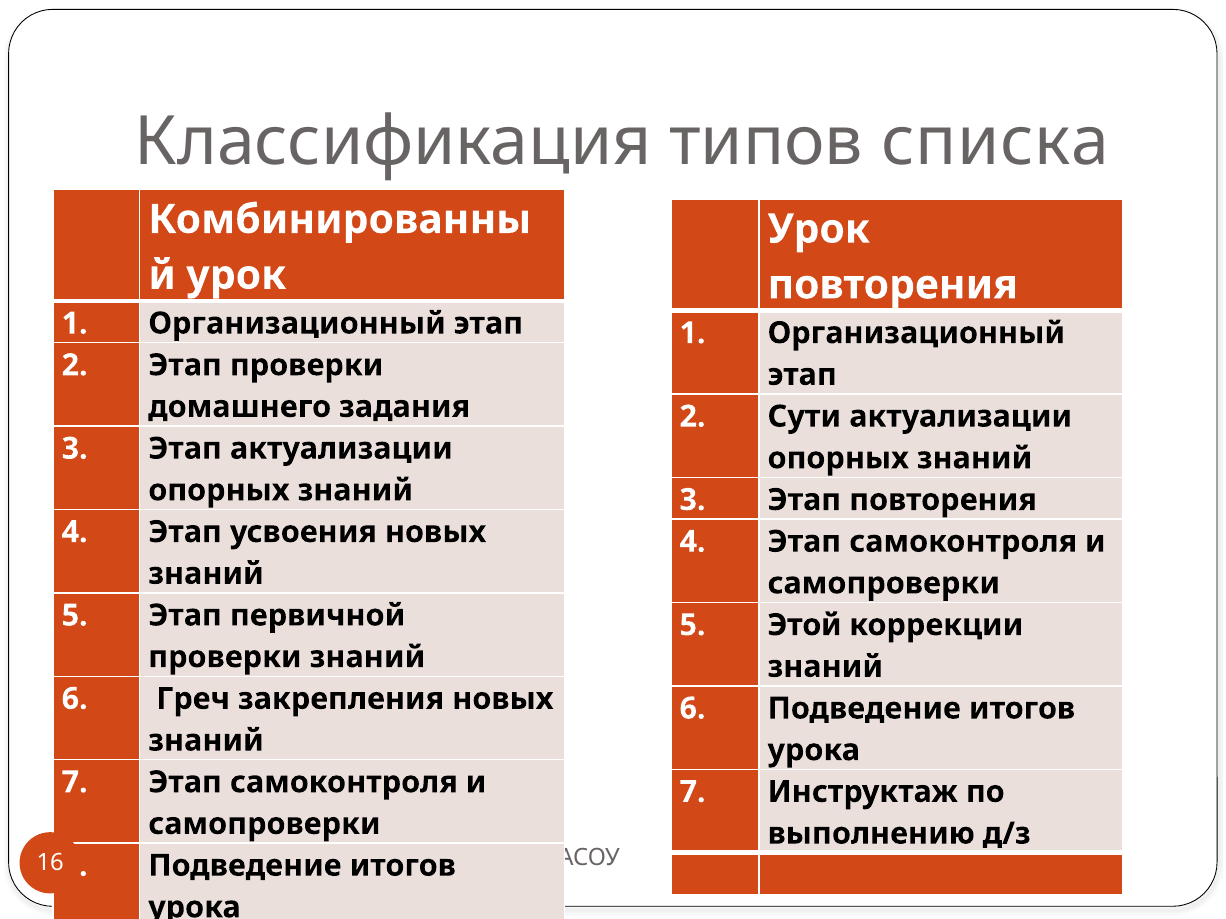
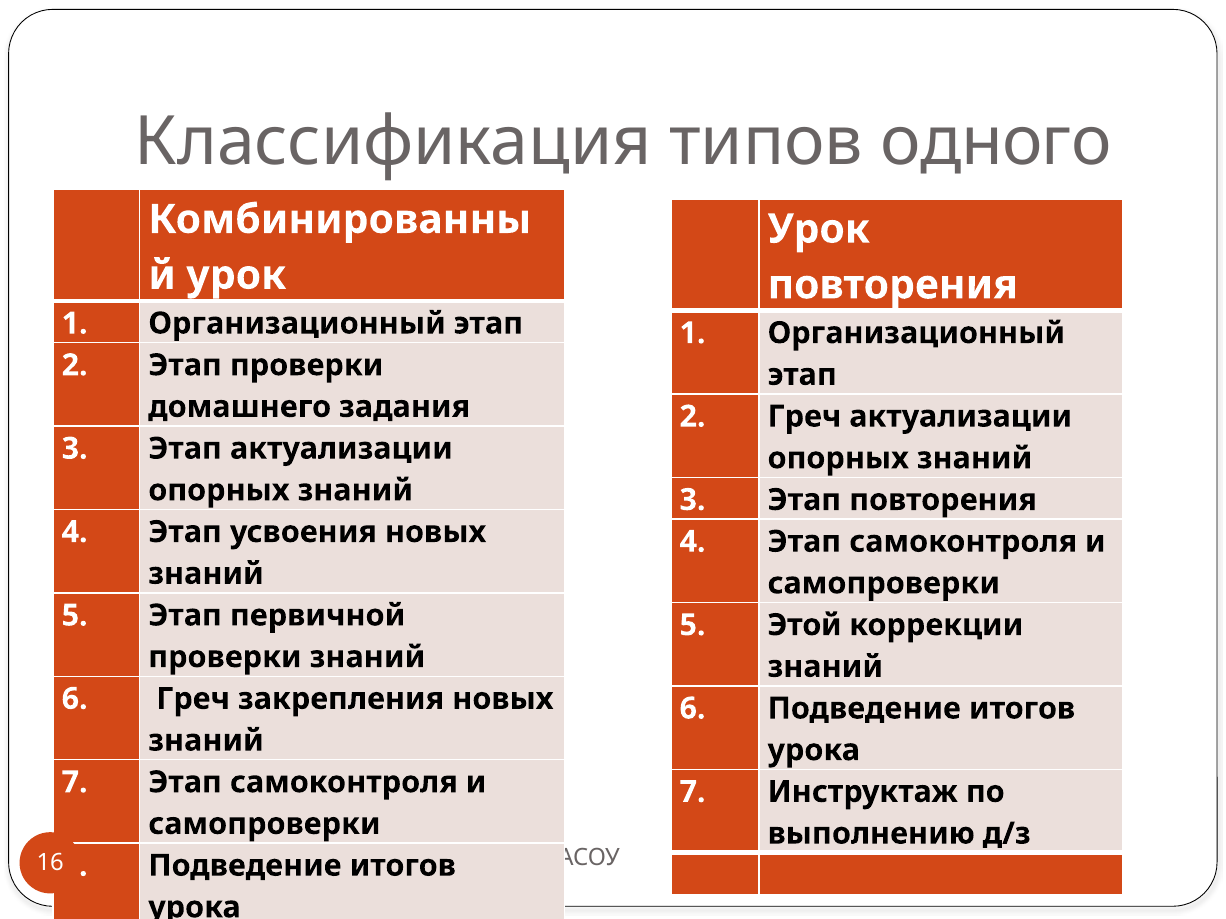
списка: списка -> одного
2 Сути: Сути -> Греч
